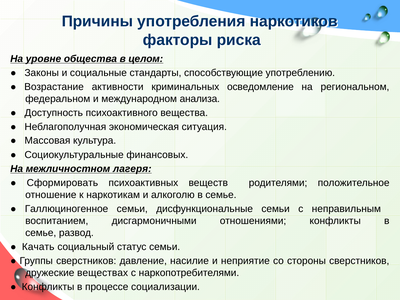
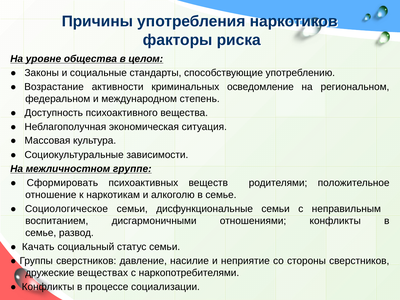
анализа: анализа -> степень
финансовых: финансовых -> зависимости
лагеря: лагеря -> группе
Галлюциногенное: Галлюциногенное -> Социологическое
